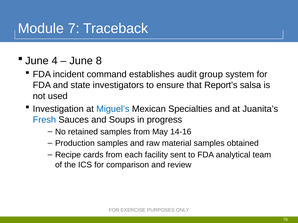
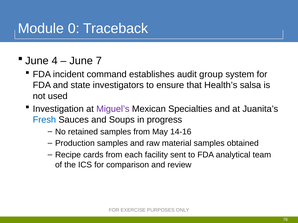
7: 7 -> 0
8: 8 -> 7
Report’s: Report’s -> Health’s
Miguel’s colour: blue -> purple
